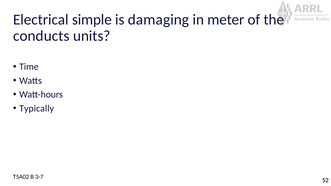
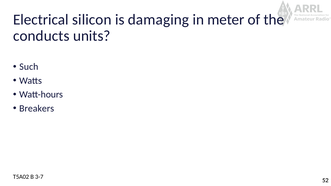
simple: simple -> silicon
Time: Time -> Such
Typically: Typically -> Breakers
